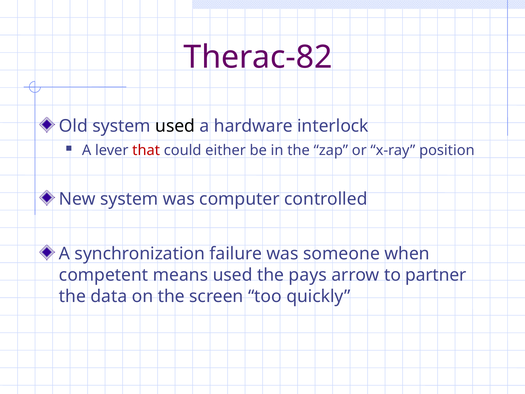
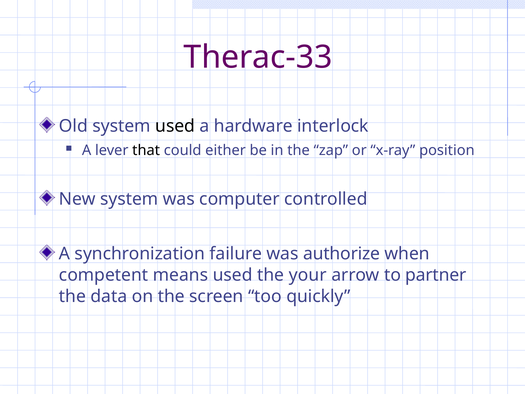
Therac-82: Therac-82 -> Therac-33
that colour: red -> black
someone: someone -> authorize
pays: pays -> your
